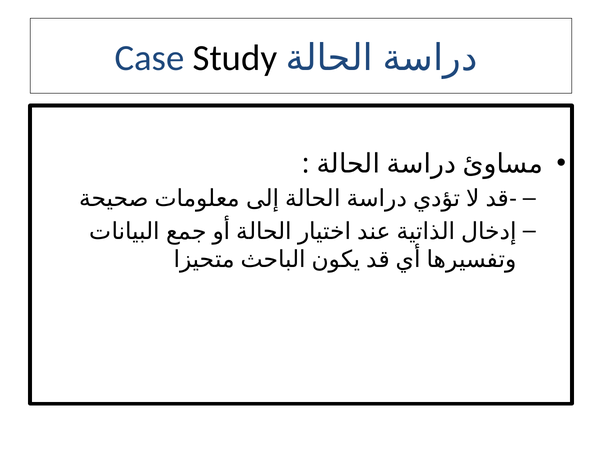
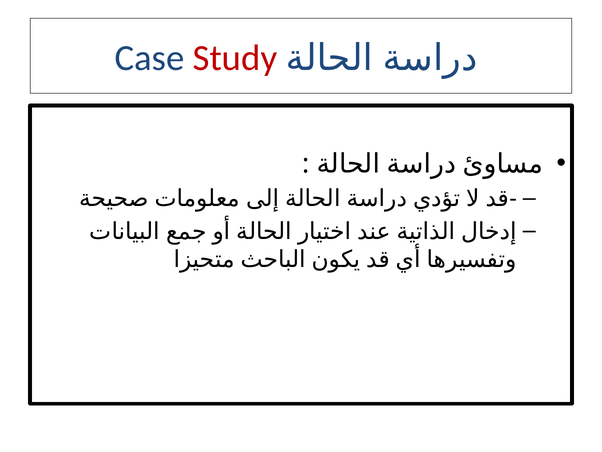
Study colour: black -> red
